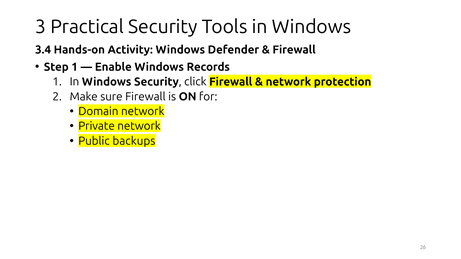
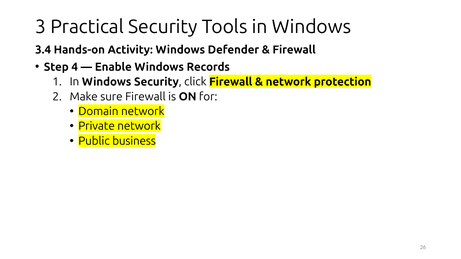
Step 1: 1 -> 4
backups: backups -> business
